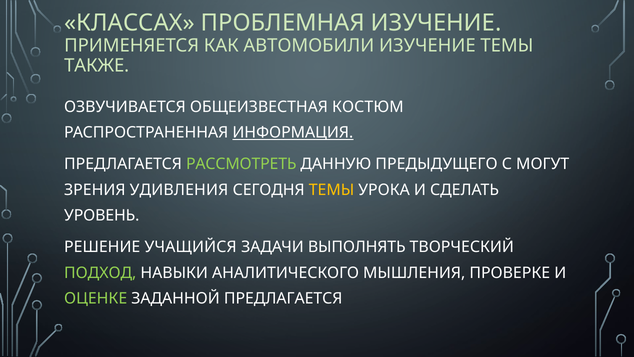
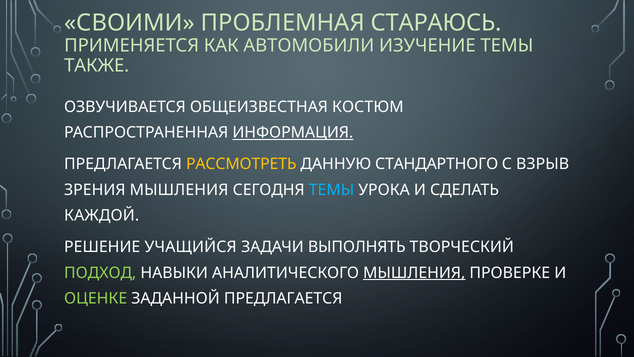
КЛАССАХ: КЛАССАХ -> СВОИМИ
ПРОБЛЕМНАЯ ИЗУЧЕНИЕ: ИЗУЧЕНИЕ -> СТАРАЮСЬ
РАССМОТРЕТЬ colour: light green -> yellow
ПРЕДЫДУЩЕГО: ПРЕДЫДУЩЕГО -> СТАНДАРТНОГО
МОГУТ: МОГУТ -> ВЗРЫВ
ЗРЕНИЯ УДИВЛЕНИЯ: УДИВЛЕНИЯ -> МЫШЛЕНИЯ
ТЕМЫ at (332, 190) colour: yellow -> light blue
УРОВЕНЬ: УРОВЕНЬ -> КАЖДОЙ
МЫШЛЕНИЯ at (414, 273) underline: none -> present
